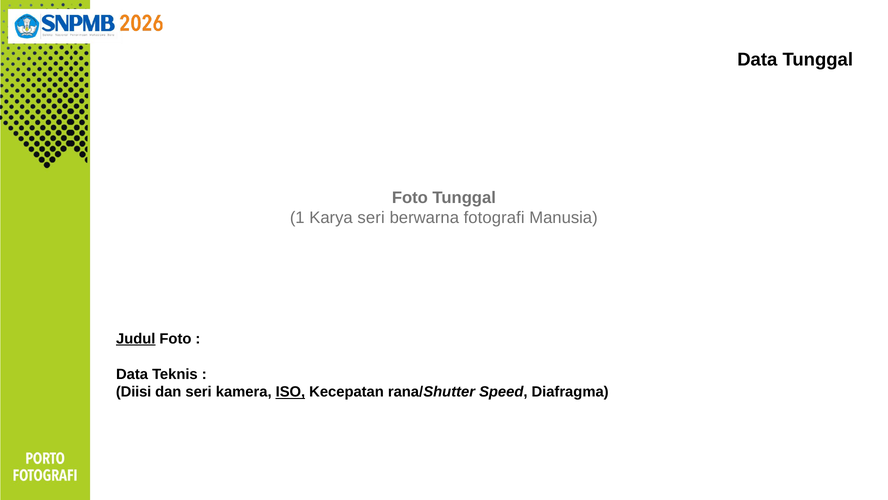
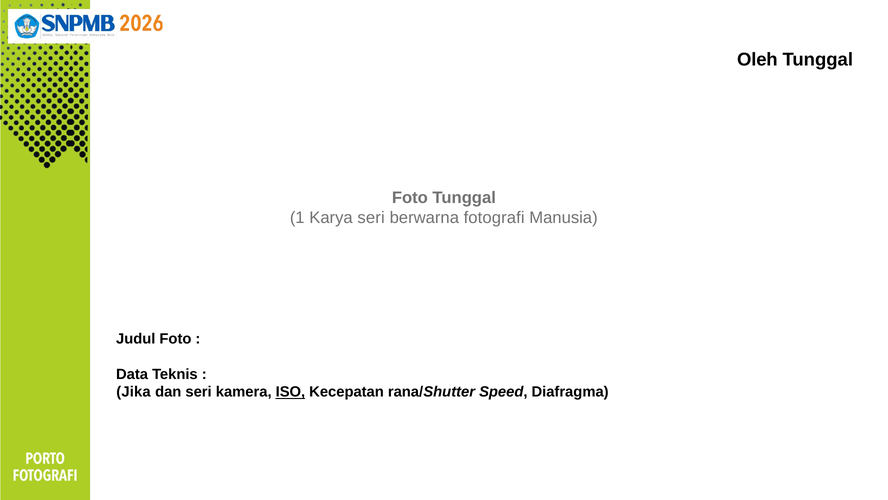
Data at (757, 60): Data -> Oleh
Judul underline: present -> none
Diisi: Diisi -> Jika
